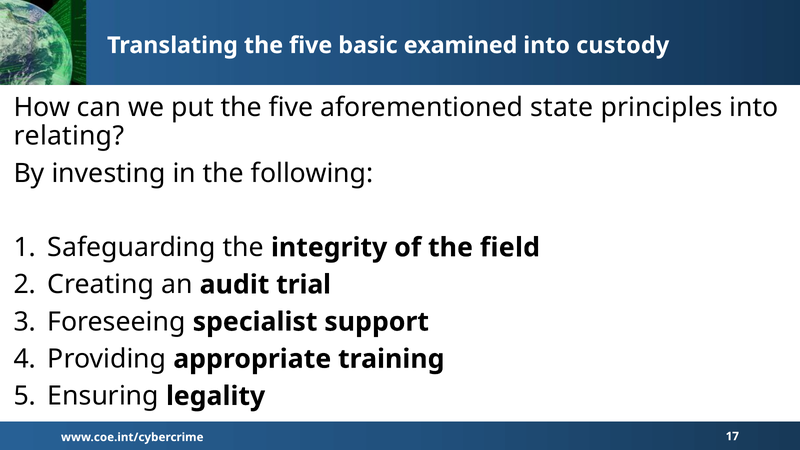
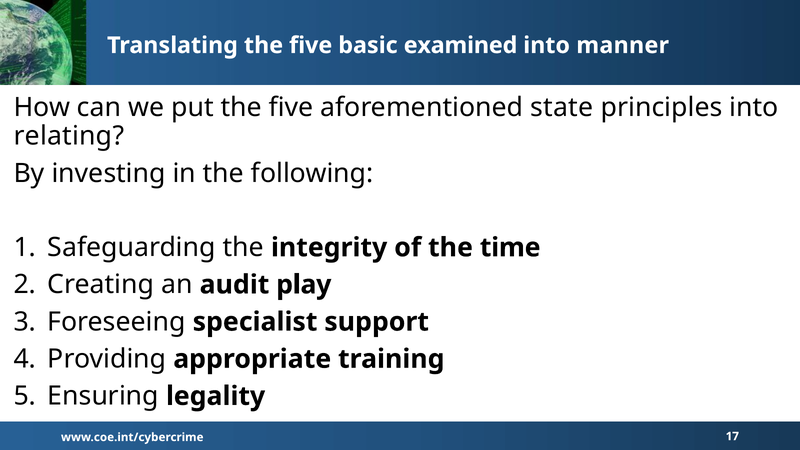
custody: custody -> manner
field: field -> time
trial: trial -> play
